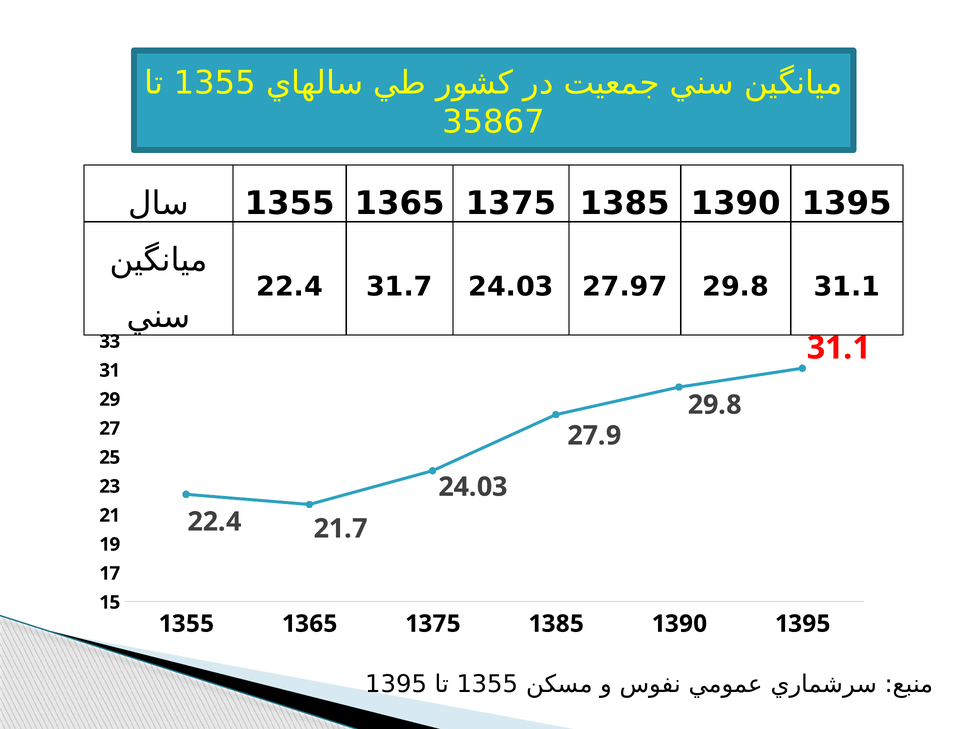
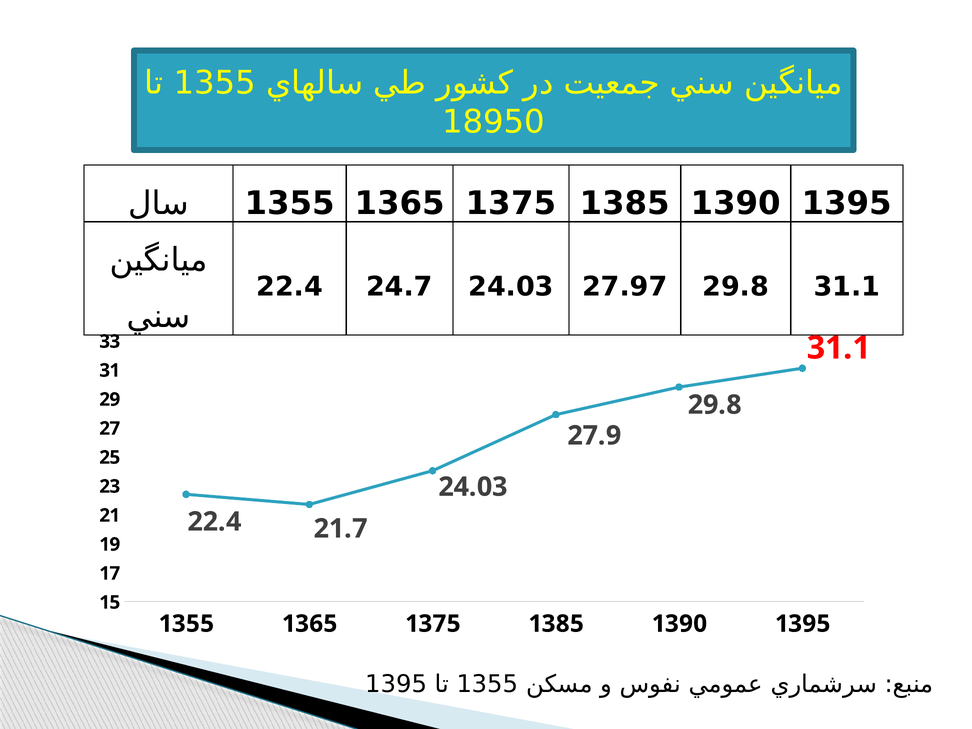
35867: 35867 -> 18950
31.7: 31.7 -> 24.7
